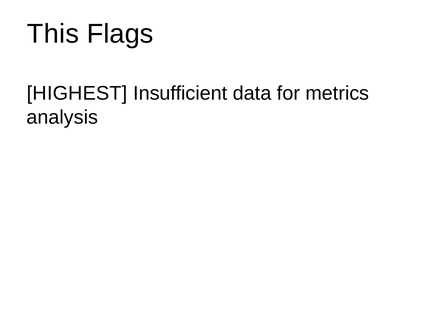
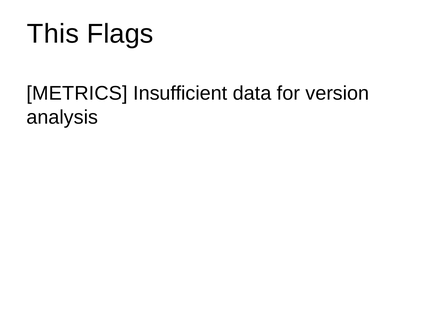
HIGHEST: HIGHEST -> METRICS
metrics: metrics -> version
